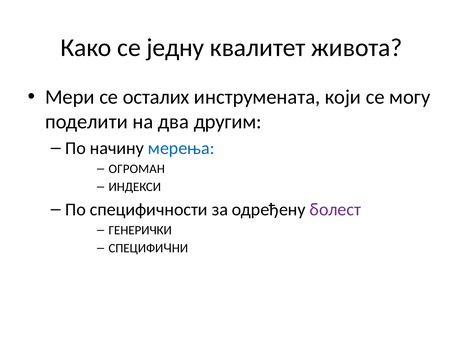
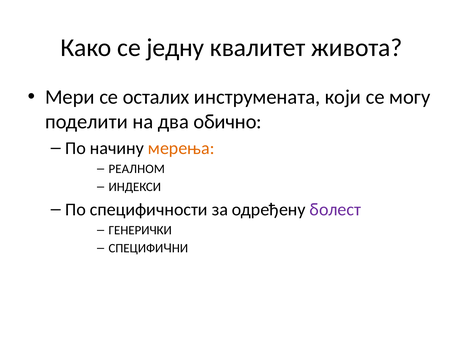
другим: другим -> обично
мерења colour: blue -> orange
ОГРОМАН: ОГРОМАН -> РЕАЛНОМ
